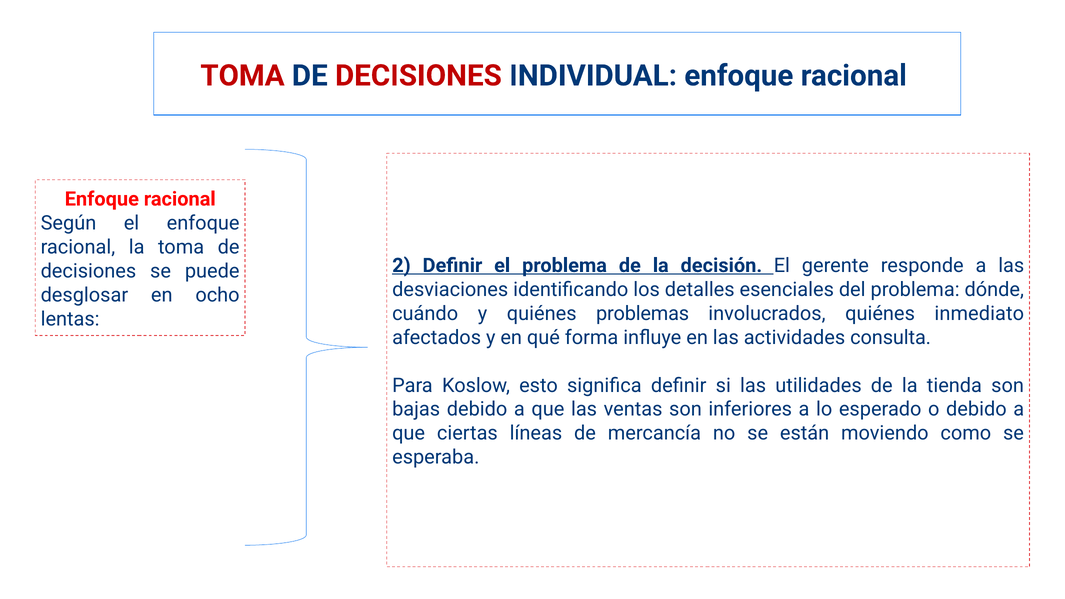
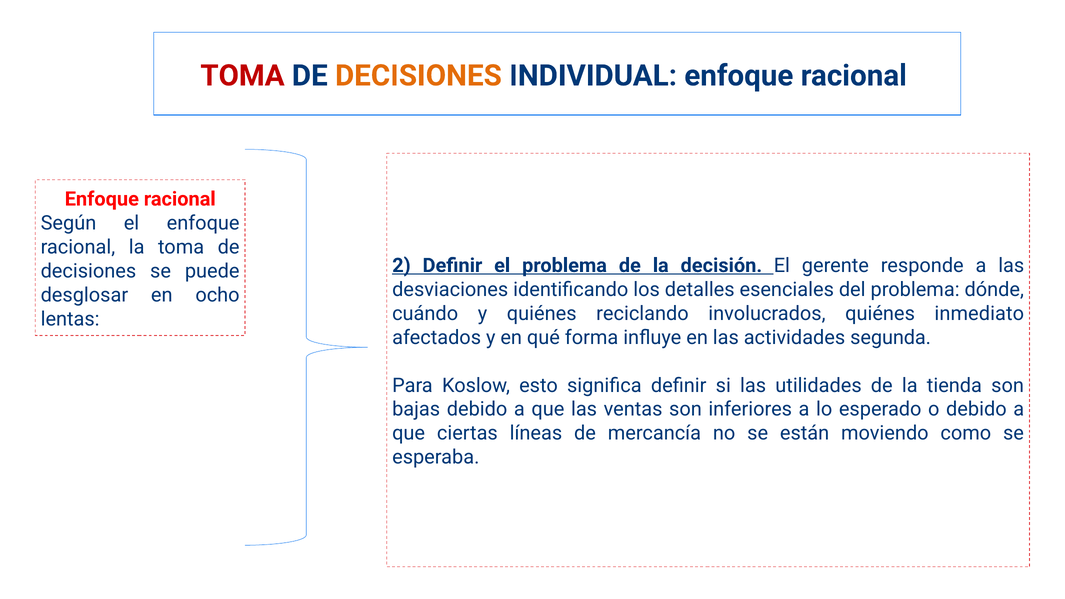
DECISIONES at (418, 76) colour: red -> orange
problemas: problemas -> reciclando
consulta: consulta -> segunda
